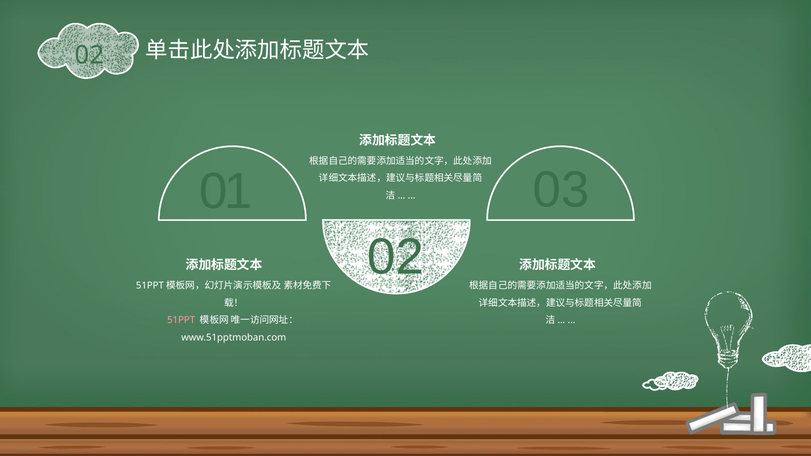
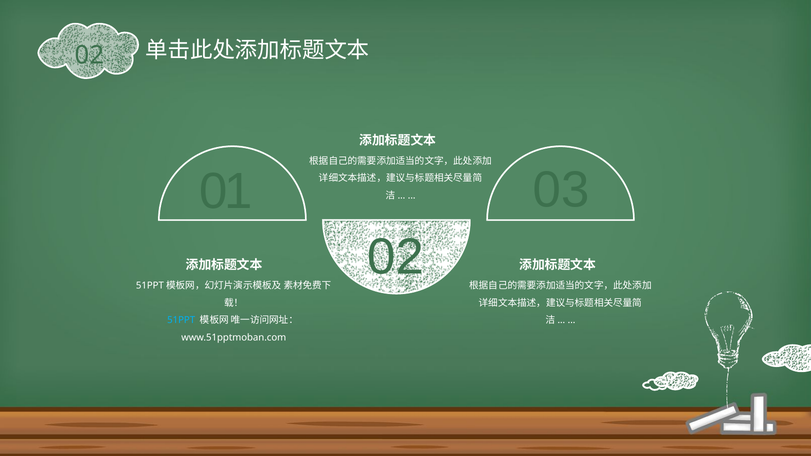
51PPT colour: pink -> light blue
